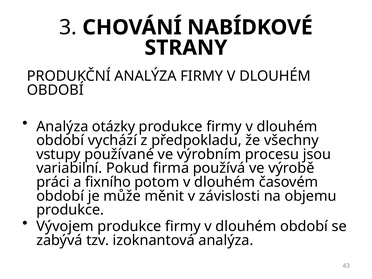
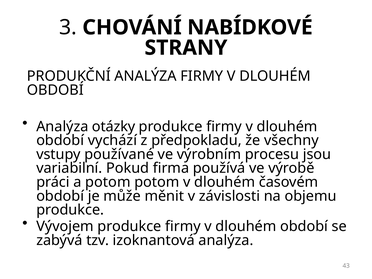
a fixního: fixního -> potom
